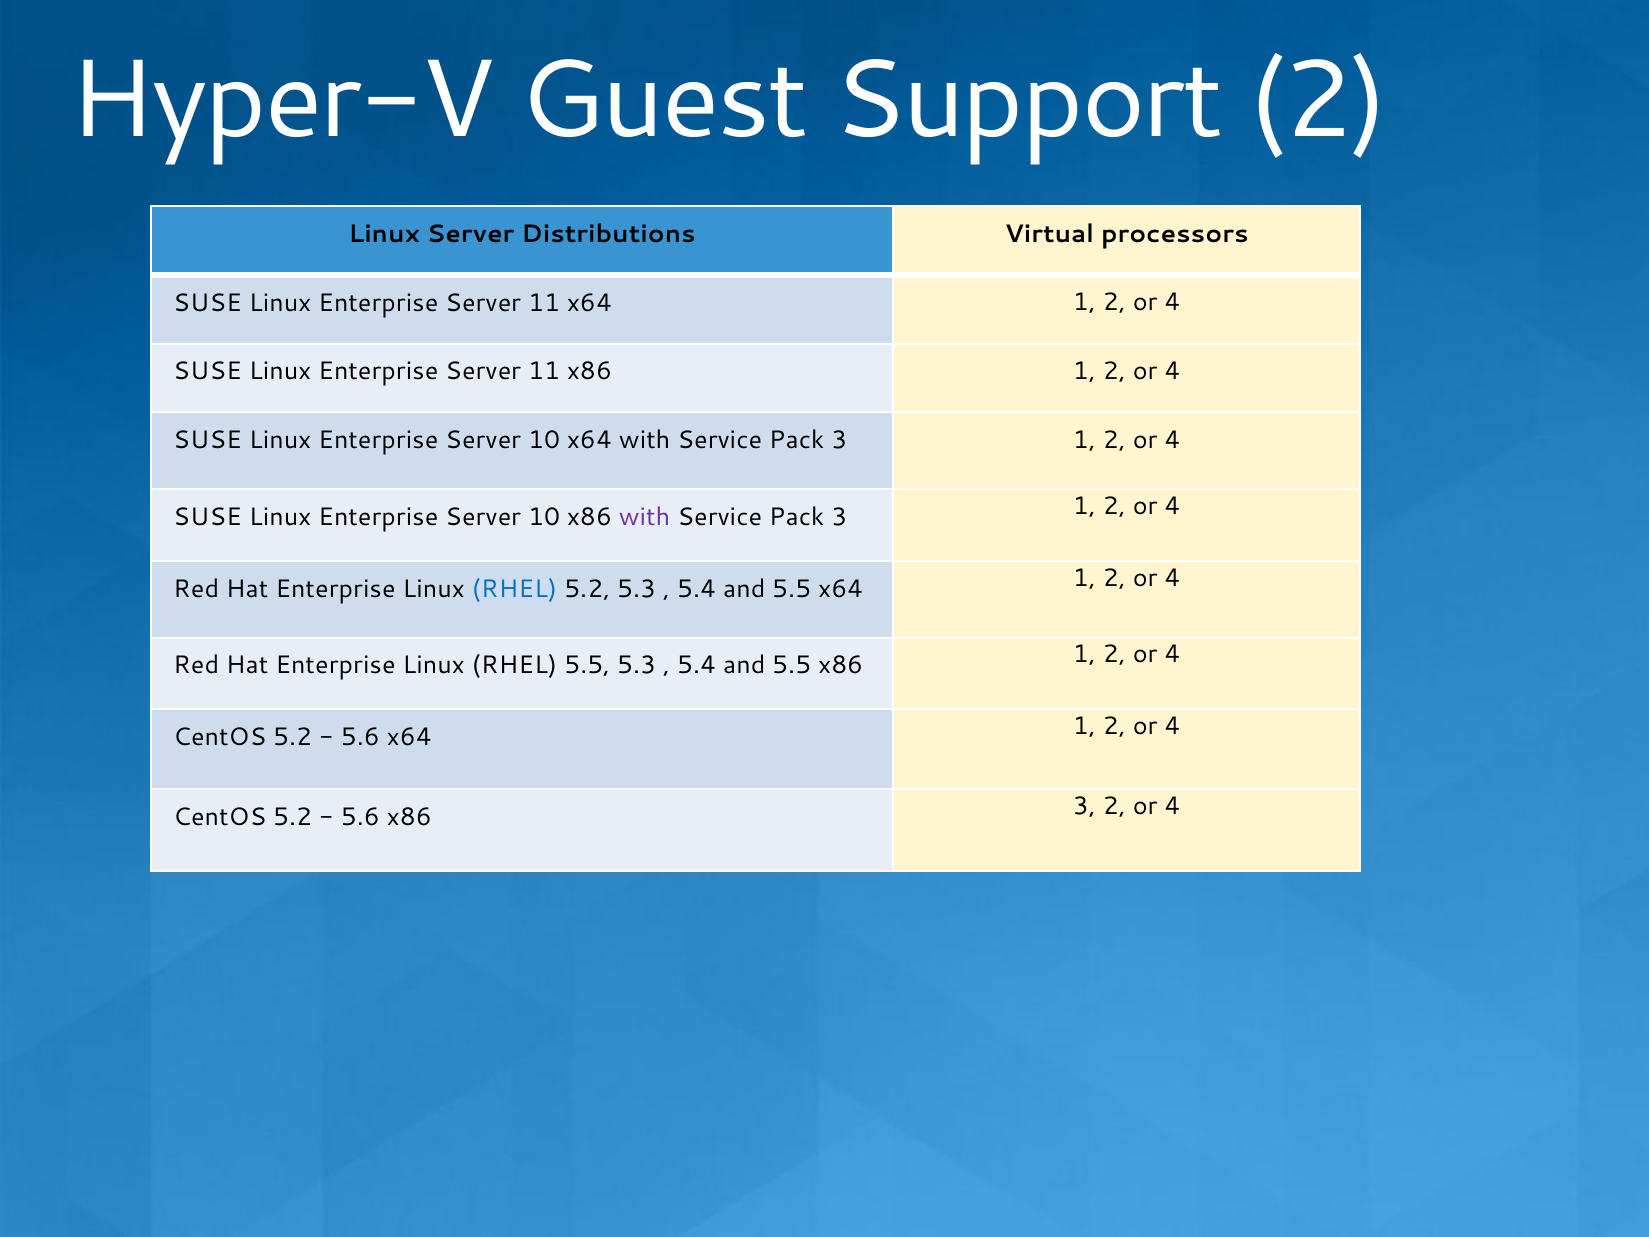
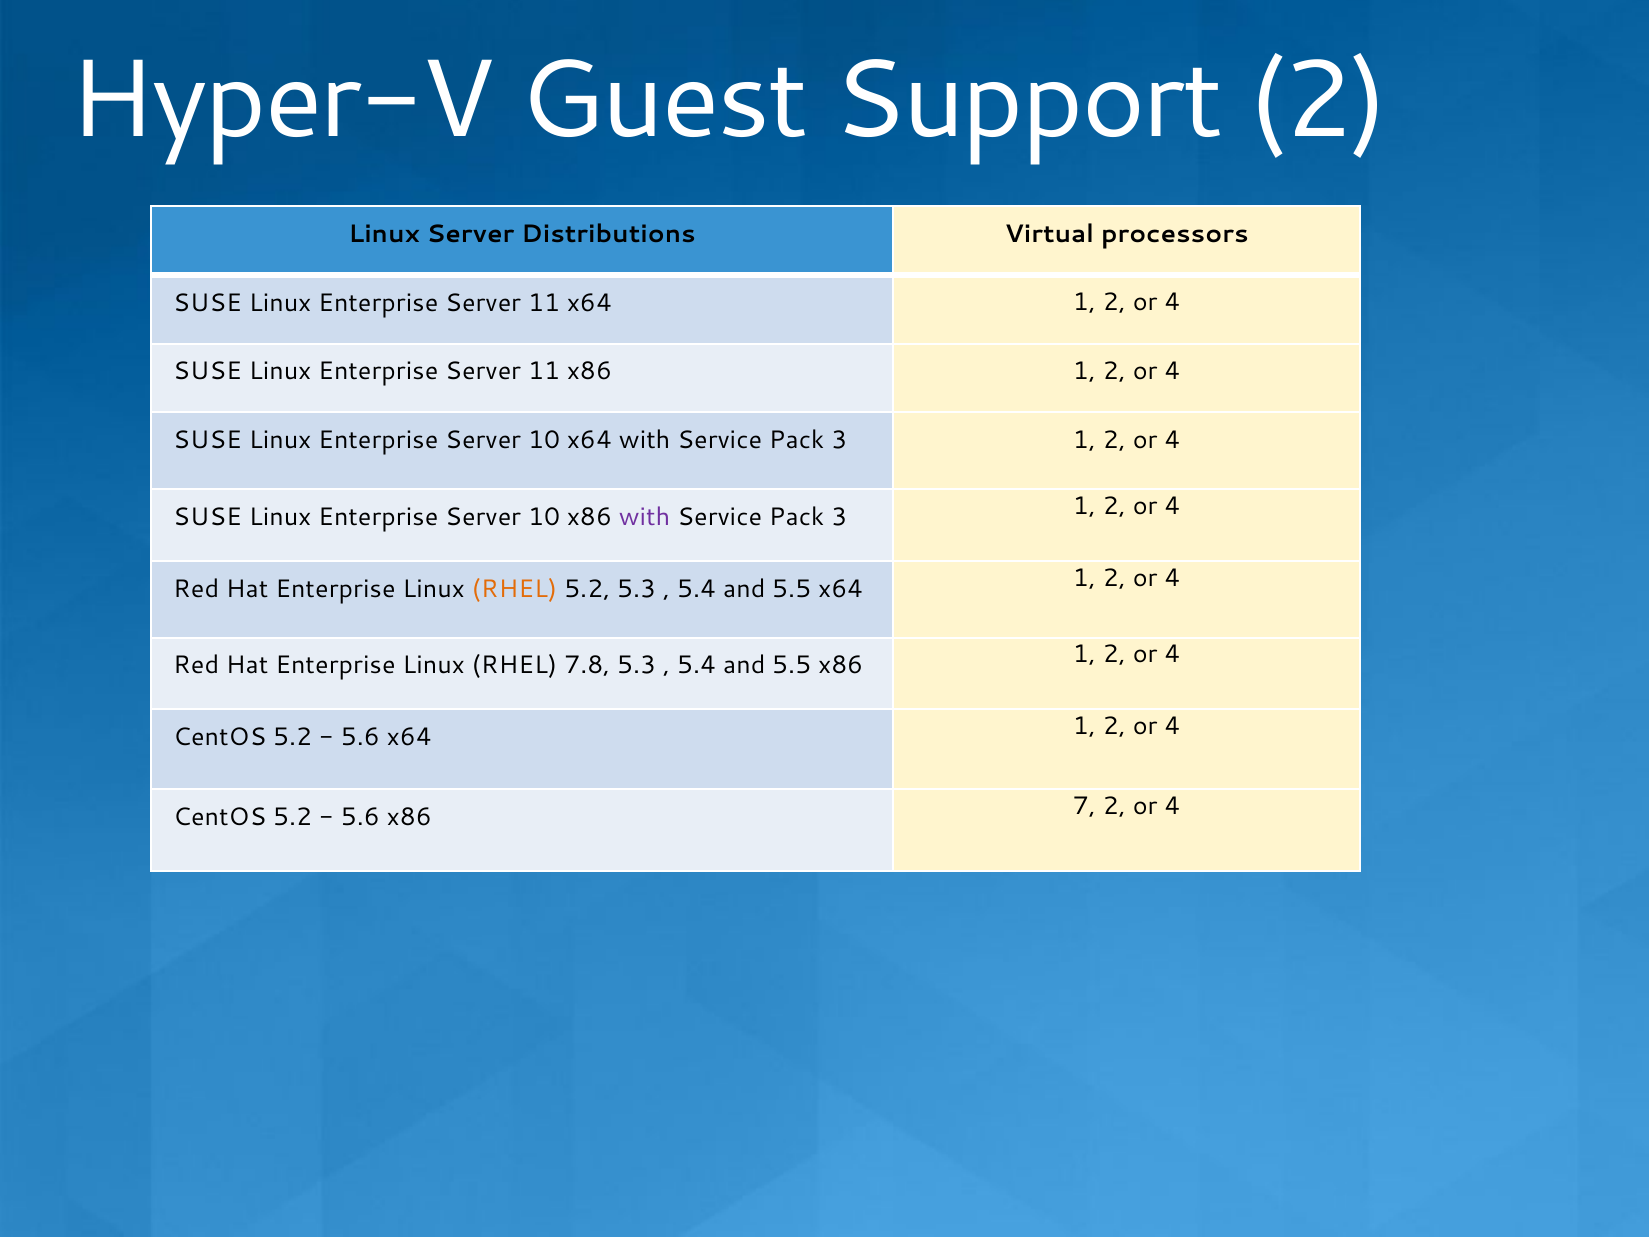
RHEL at (514, 589) colour: blue -> orange
RHEL 5.5: 5.5 -> 7.8
x86 3: 3 -> 7
